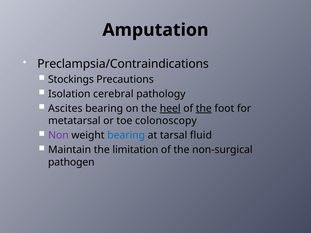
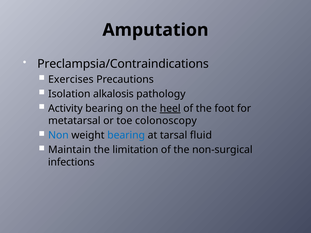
Stockings: Stockings -> Exercises
cerebral: cerebral -> alkalosis
Ascites: Ascites -> Activity
the at (204, 108) underline: present -> none
Non colour: purple -> blue
pathogen: pathogen -> infections
